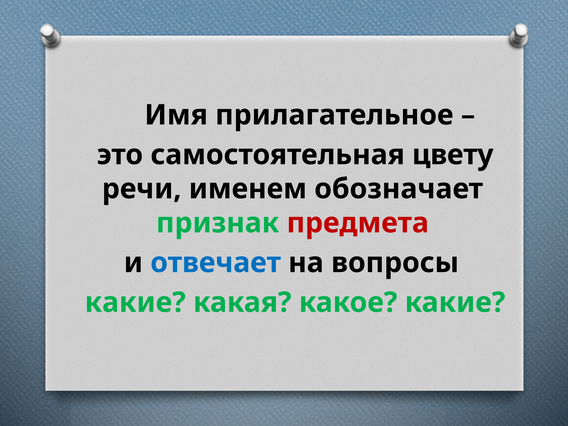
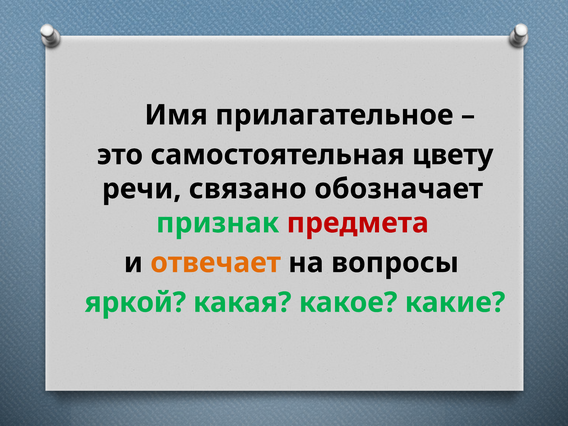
именем: именем -> связано
отвечает colour: blue -> orange
какие at (135, 302): какие -> яркой
